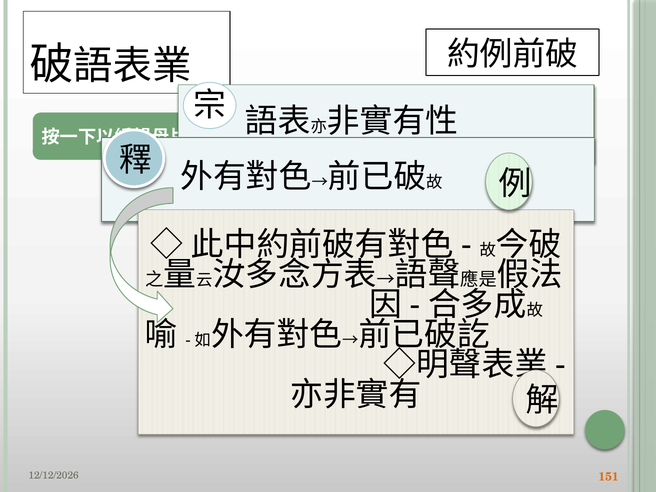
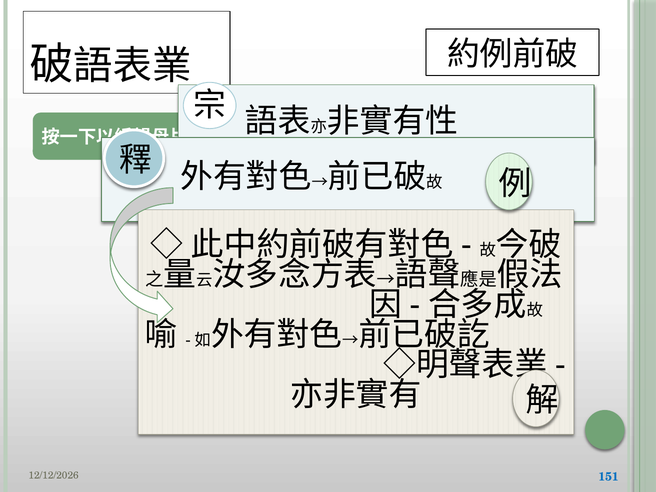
151 colour: orange -> blue
